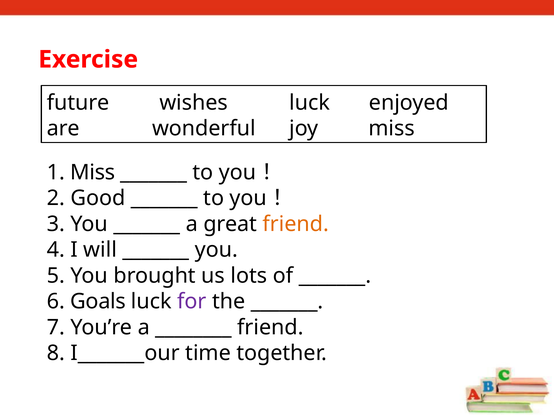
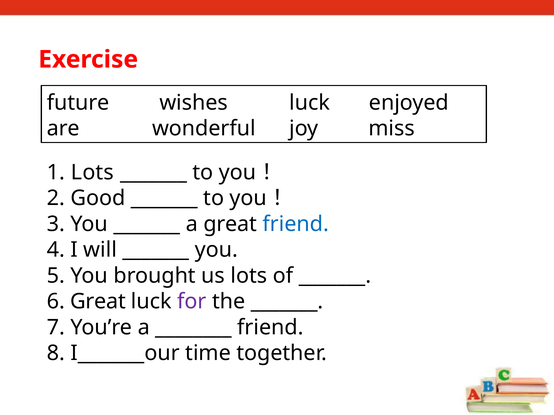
1 Miss: Miss -> Lots
friend at (296, 224) colour: orange -> blue
6 Goals: Goals -> Great
